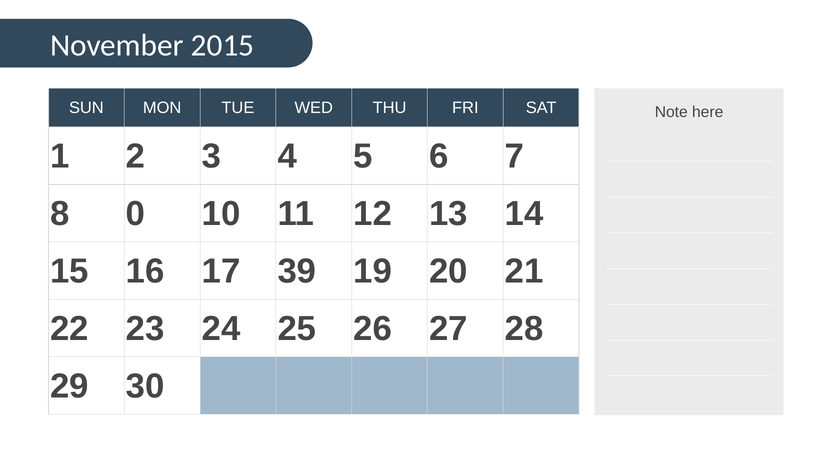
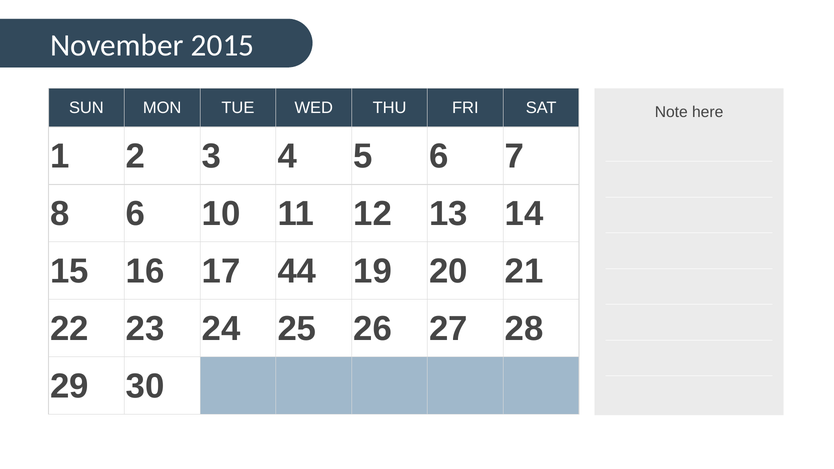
8 0: 0 -> 6
39: 39 -> 44
